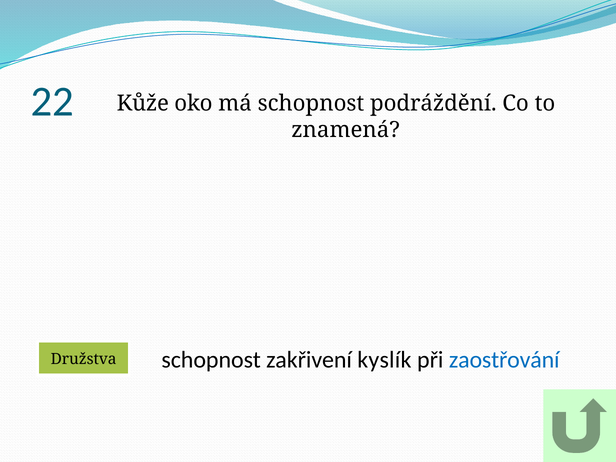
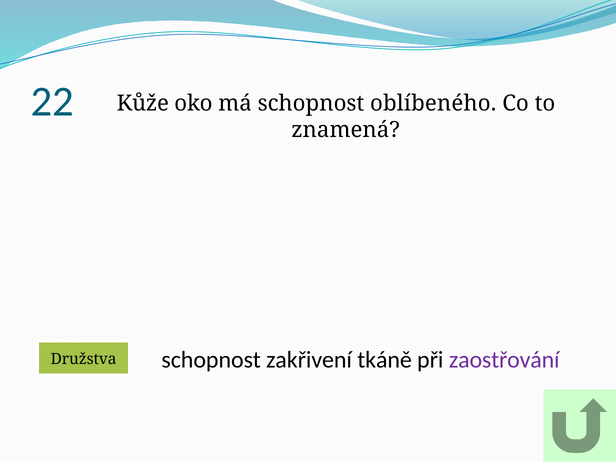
podráždění: podráždění -> oblíbeného
kyslík: kyslík -> tkáně
zaostřování colour: blue -> purple
